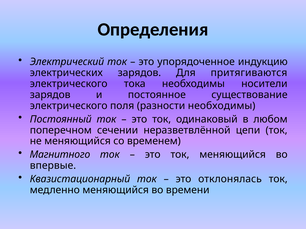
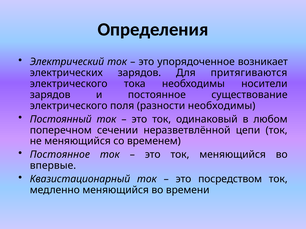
индукцию: индукцию -> возникает
Магнитного at (60, 155): Магнитного -> Постоянное
отклонялась: отклонялась -> посредством
